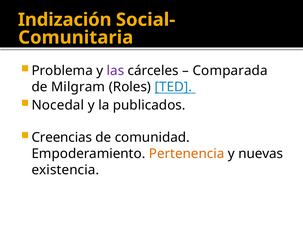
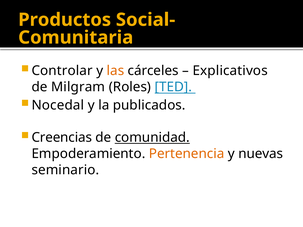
Indización: Indización -> Productos
Problema: Problema -> Controlar
las colour: purple -> orange
Comparada: Comparada -> Explicativos
comunidad underline: none -> present
existencia: existencia -> seminario
